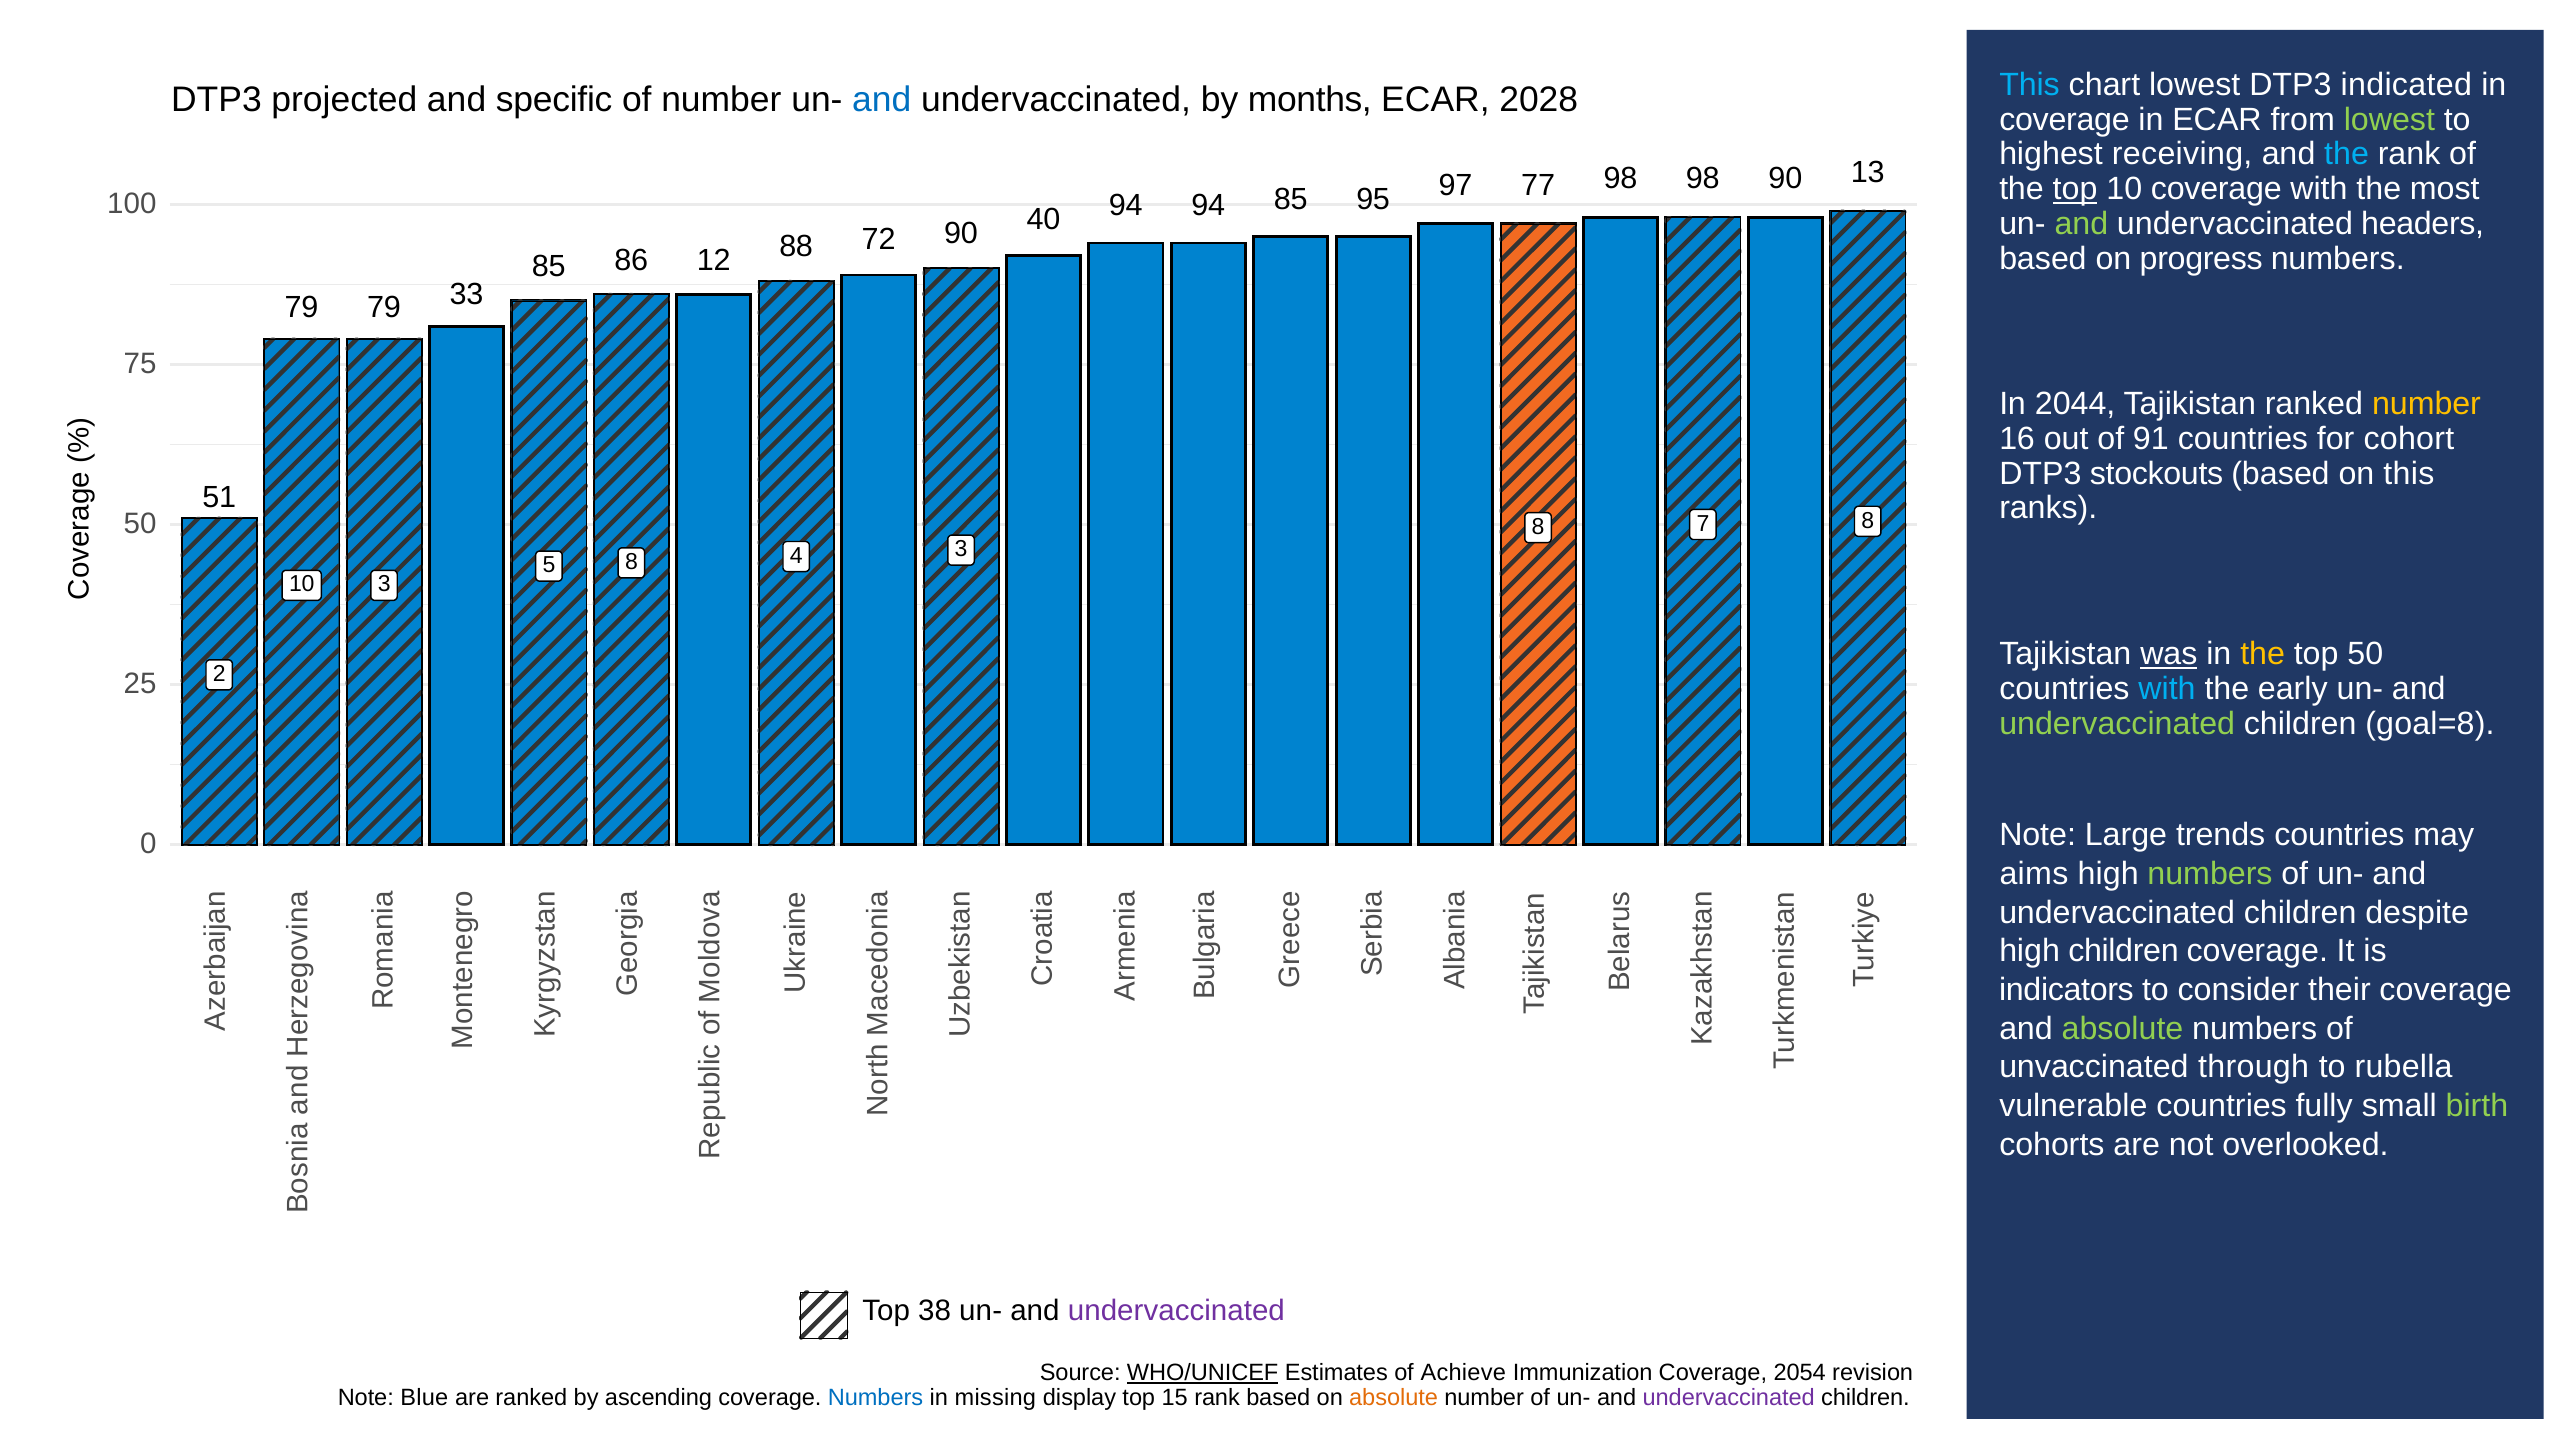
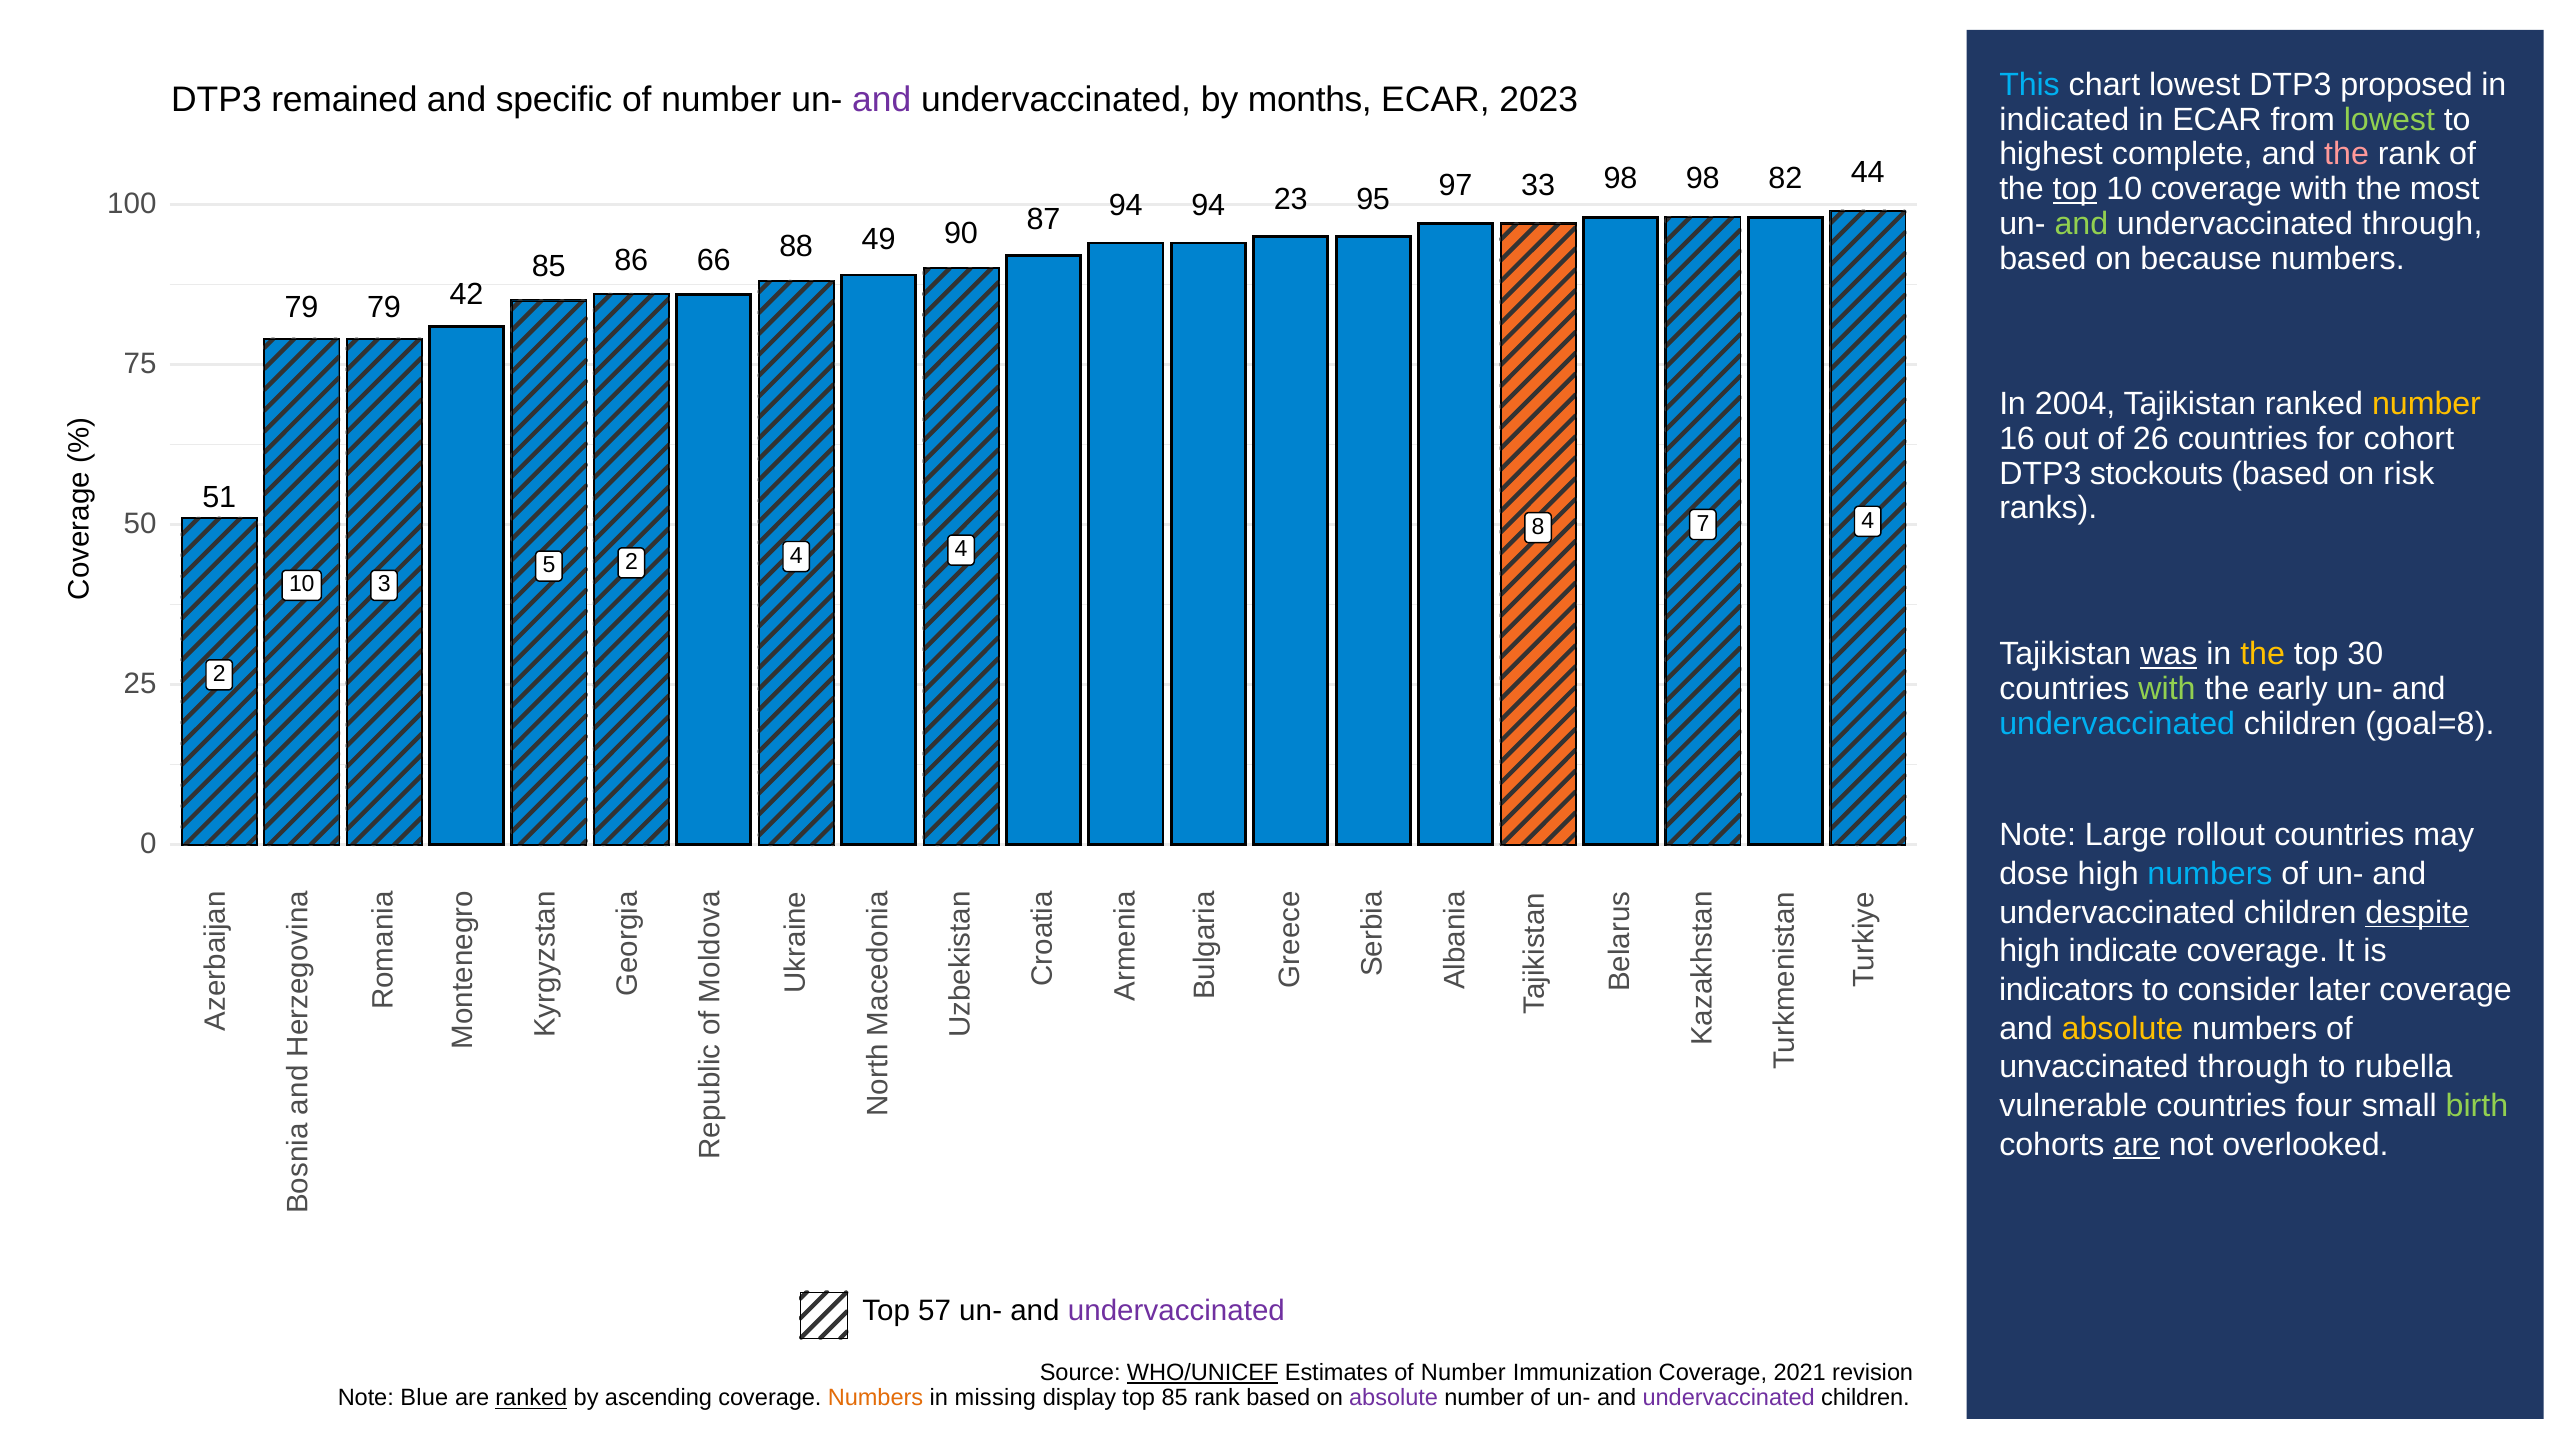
indicated: indicated -> proposed
projected: projected -> remained
and at (882, 100) colour: blue -> purple
2028: 2028 -> 2023
coverage at (2065, 119): coverage -> indicated
receiving: receiving -> complete
the at (2347, 154) colour: light blue -> pink
13: 13 -> 44
98 90: 90 -> 82
94 85: 85 -> 23
77: 77 -> 33
undervaccinated headers: headers -> through
progress: progress -> because
12: 12 -> 66
72: 72 -> 49
40: 40 -> 87
33: 33 -> 42
2044: 2044 -> 2004
91: 91 -> 26
on this: this -> risk
7 8: 8 -> 4
5 8: 8 -> 2
4 3: 3 -> 4
top 50: 50 -> 30
with at (2167, 689) colour: light blue -> light green
undervaccinated at (2117, 723) colour: light green -> light blue
trends: trends -> rollout
aims: aims -> dose
numbers at (2210, 874) colour: light green -> light blue
despite underline: none -> present
high children: children -> indicate
their: their -> later
absolute at (2122, 1029) colour: light green -> yellow
fully: fully -> four
are at (2137, 1144) underline: none -> present
38: 38 -> 57
Estimates of Achieve: Achieve -> Number
2054: 2054 -> 2021
ranked at (531, 1398) underline: none -> present
Numbers at (875, 1398) colour: blue -> orange
top 15: 15 -> 85
absolute at (1394, 1398) colour: orange -> purple
